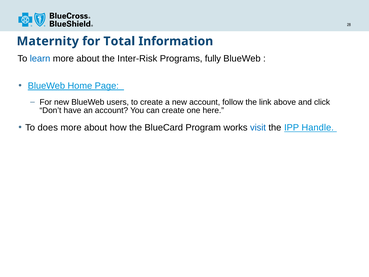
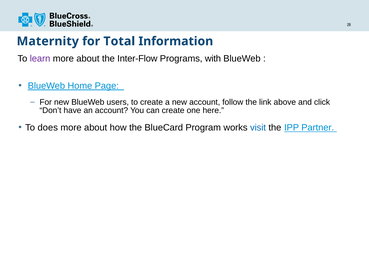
learn colour: blue -> purple
Inter-Risk: Inter-Risk -> Inter-Flow
fully: fully -> with
Handle: Handle -> Partner
